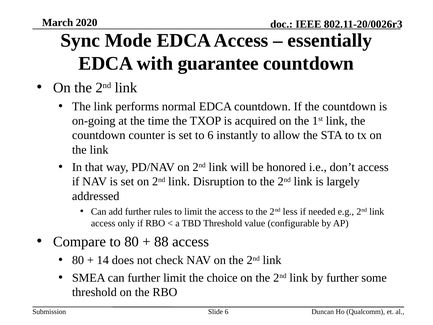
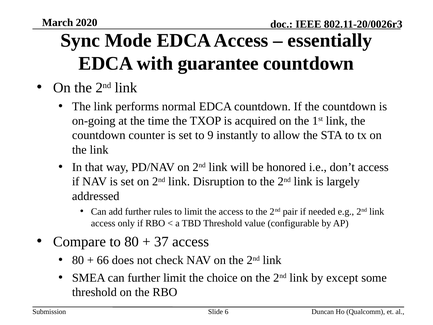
to 6: 6 -> 9
less: less -> pair
88: 88 -> 37
14: 14 -> 66
by further: further -> except
